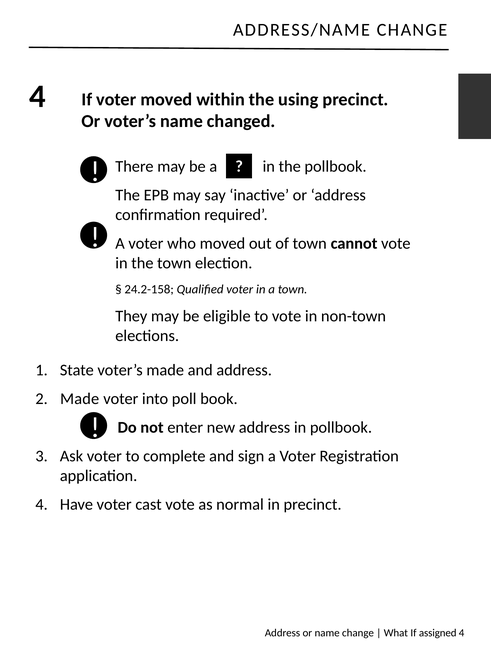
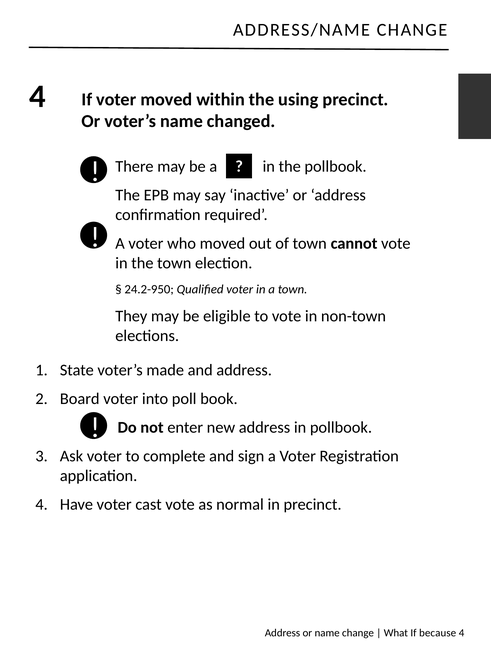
24.2-158: 24.2-158 -> 24.2-950
Made at (80, 399): Made -> Board
assigned: assigned -> because
